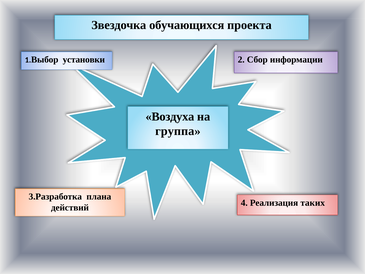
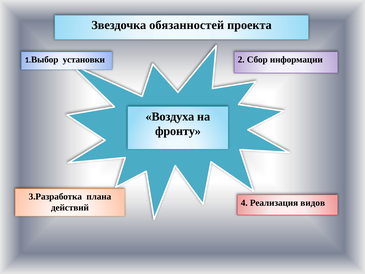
обучающихся: обучающихся -> обязанностей
группа: группа -> фронту
таких: таких -> видов
